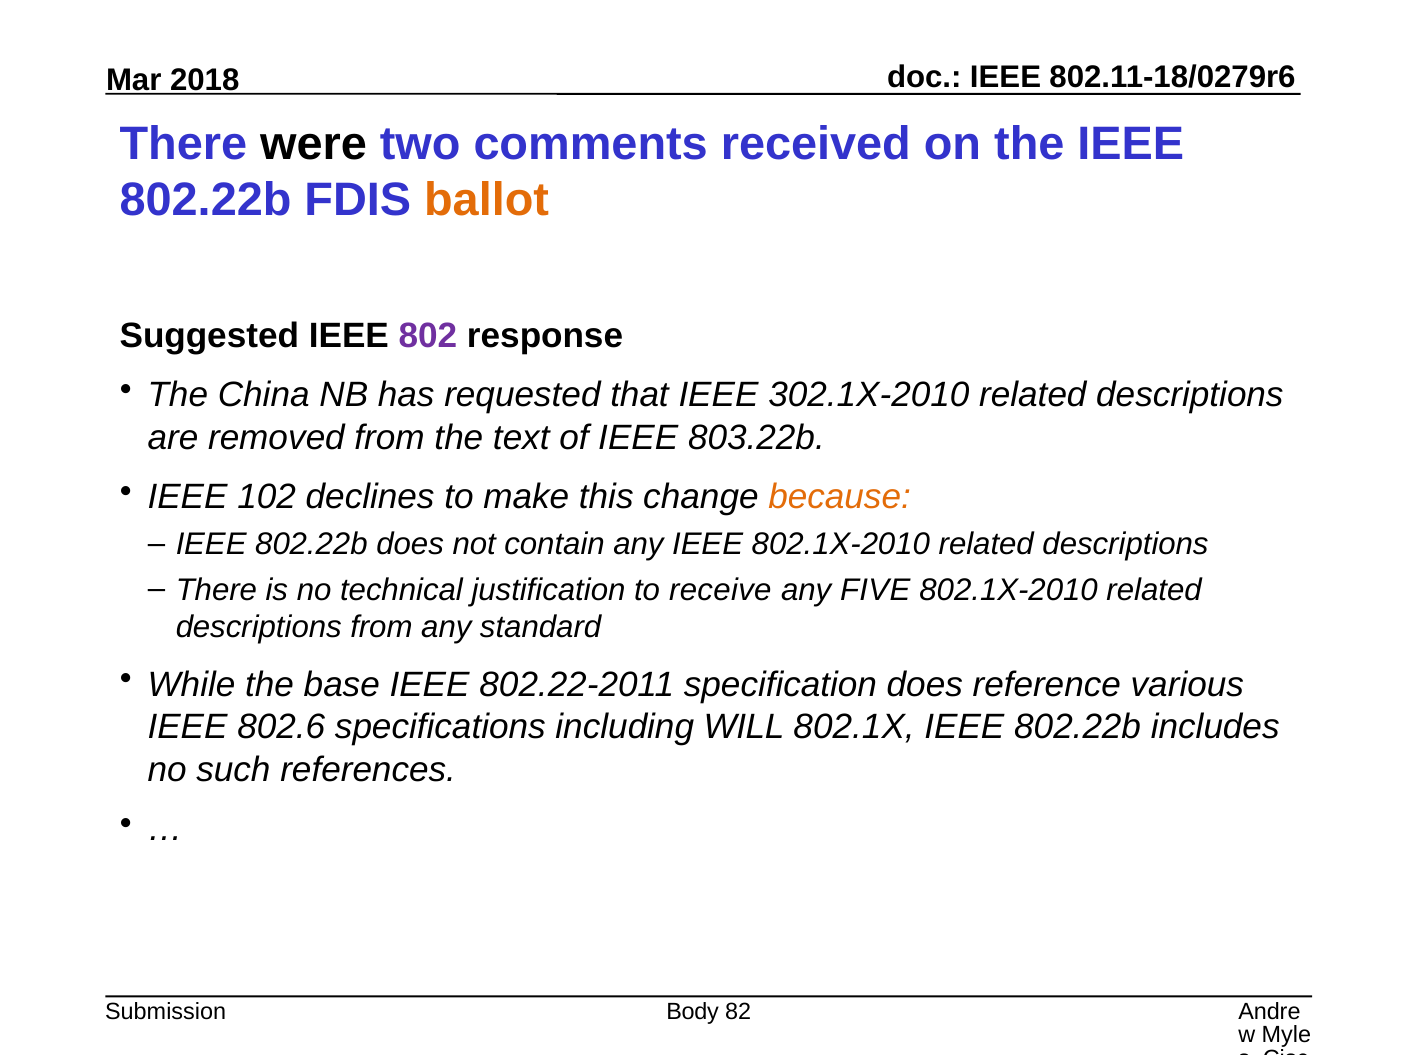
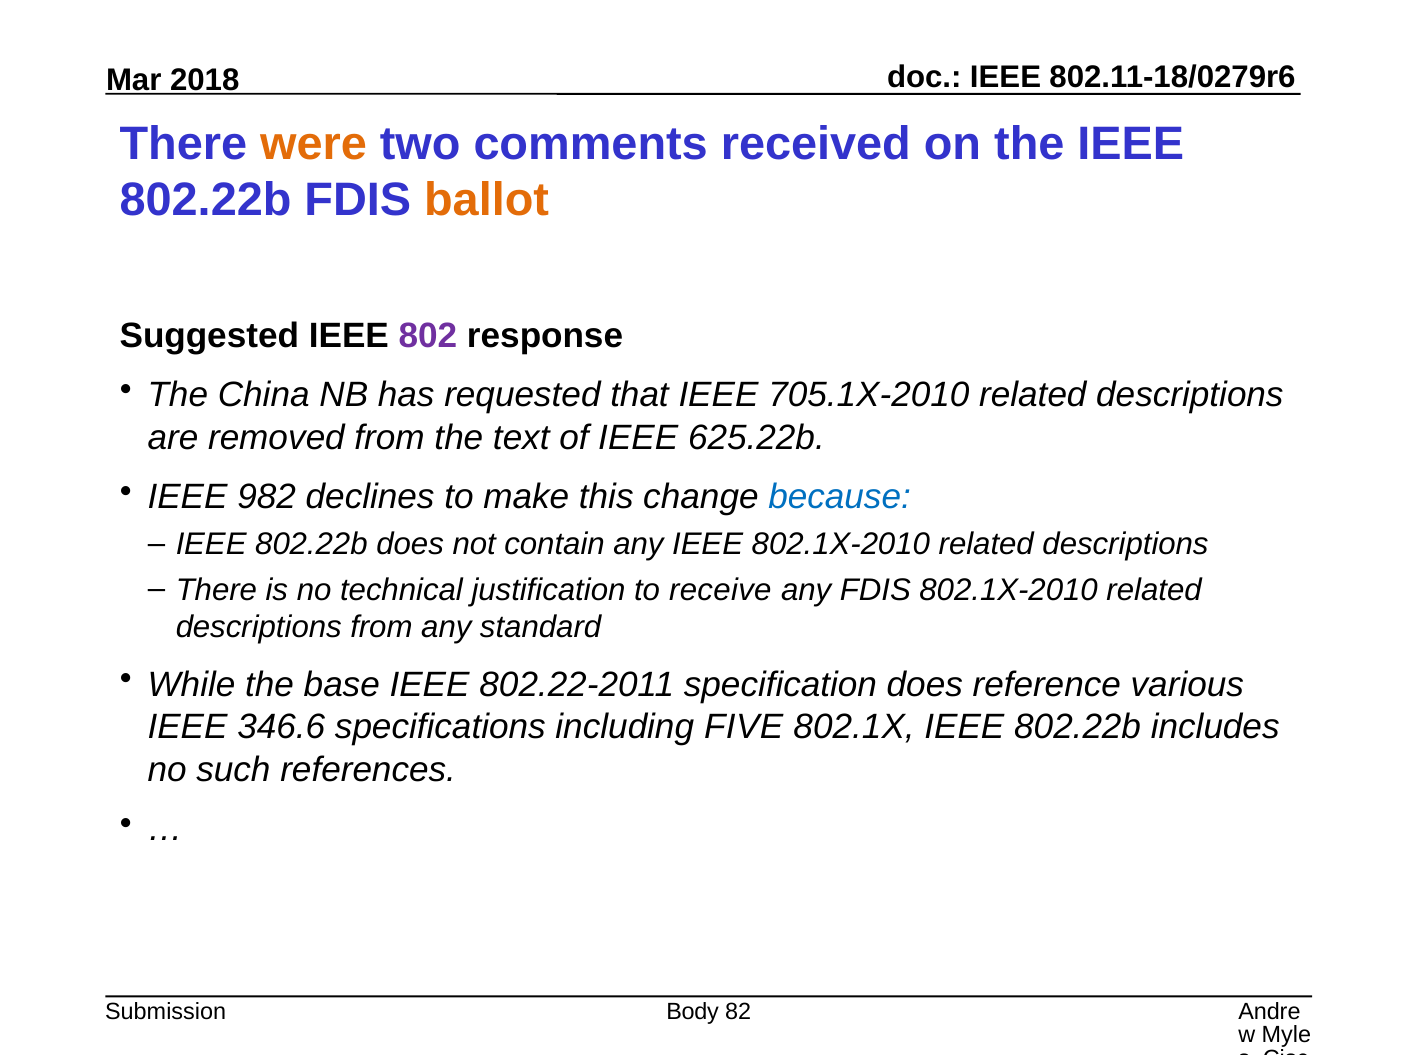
were colour: black -> orange
302.1X-2010: 302.1X-2010 -> 705.1X-2010
803.22b: 803.22b -> 625.22b
102: 102 -> 982
because colour: orange -> blue
any FIVE: FIVE -> FDIS
802.6: 802.6 -> 346.6
WILL: WILL -> FIVE
